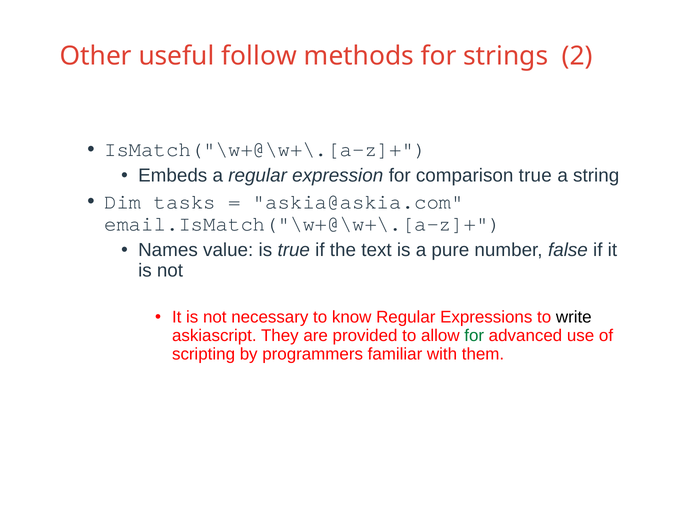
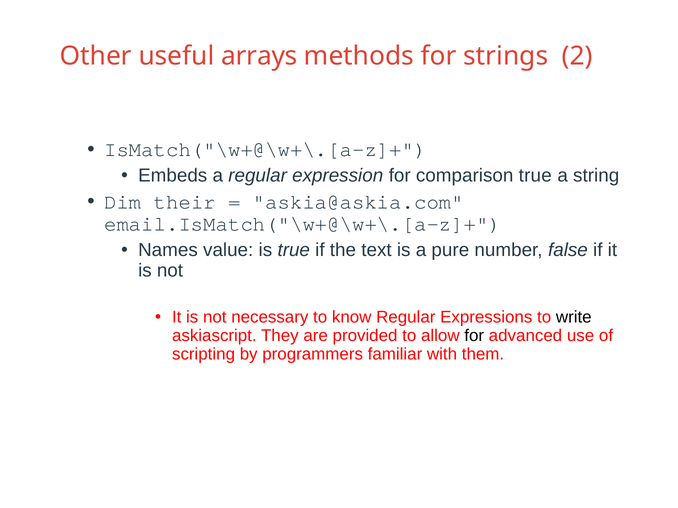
follow: follow -> arrays
tasks: tasks -> their
for at (474, 336) colour: green -> black
